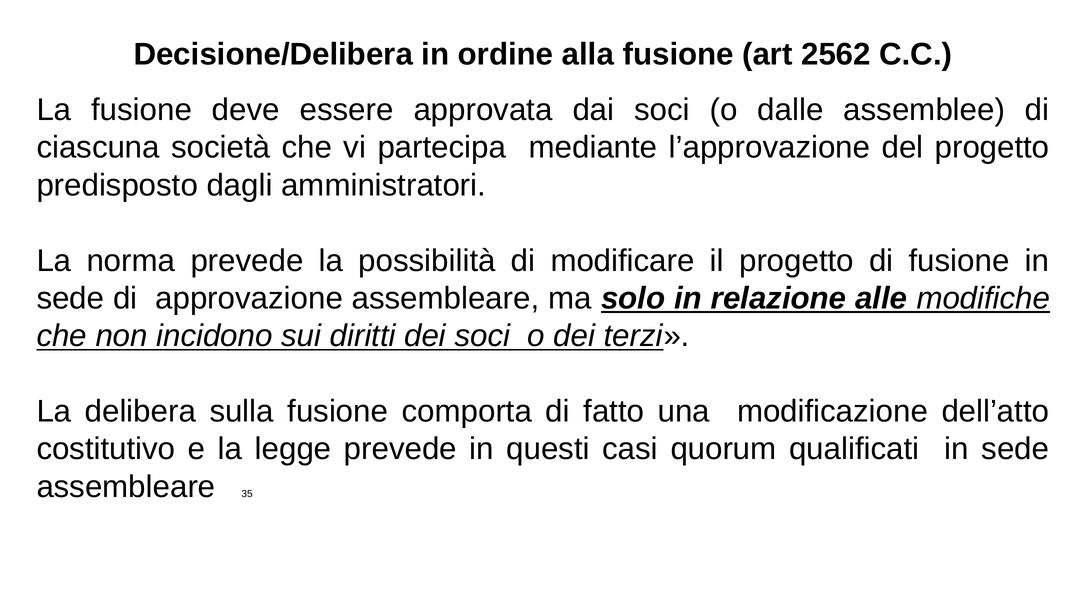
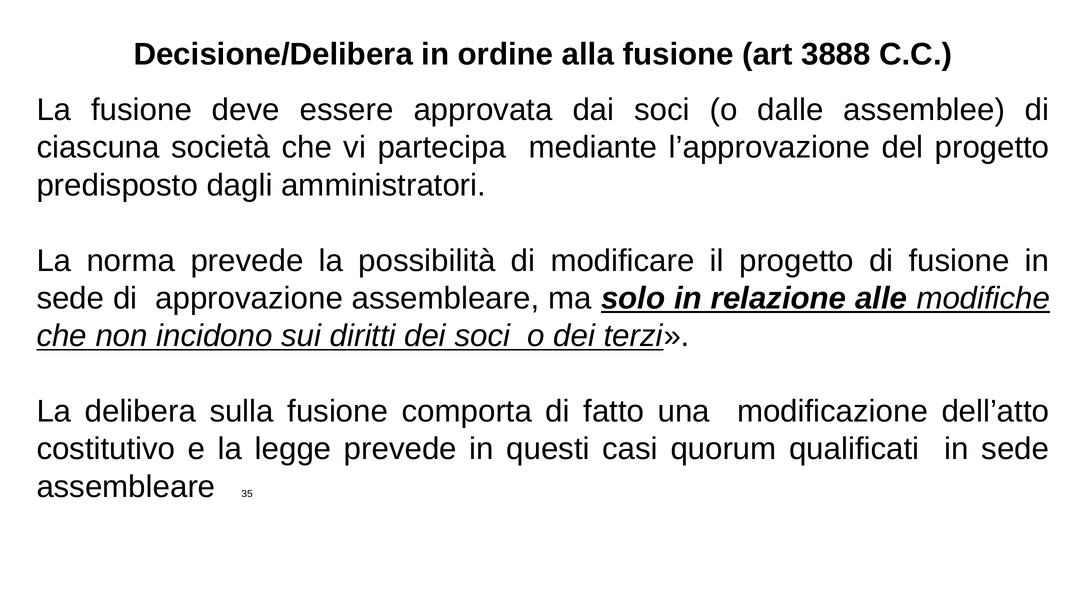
2562: 2562 -> 3888
